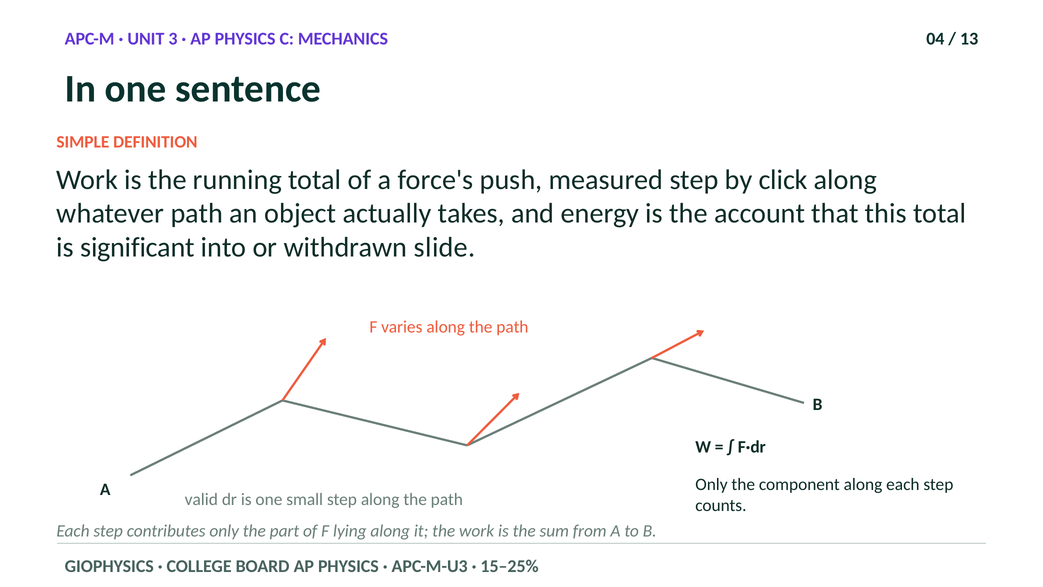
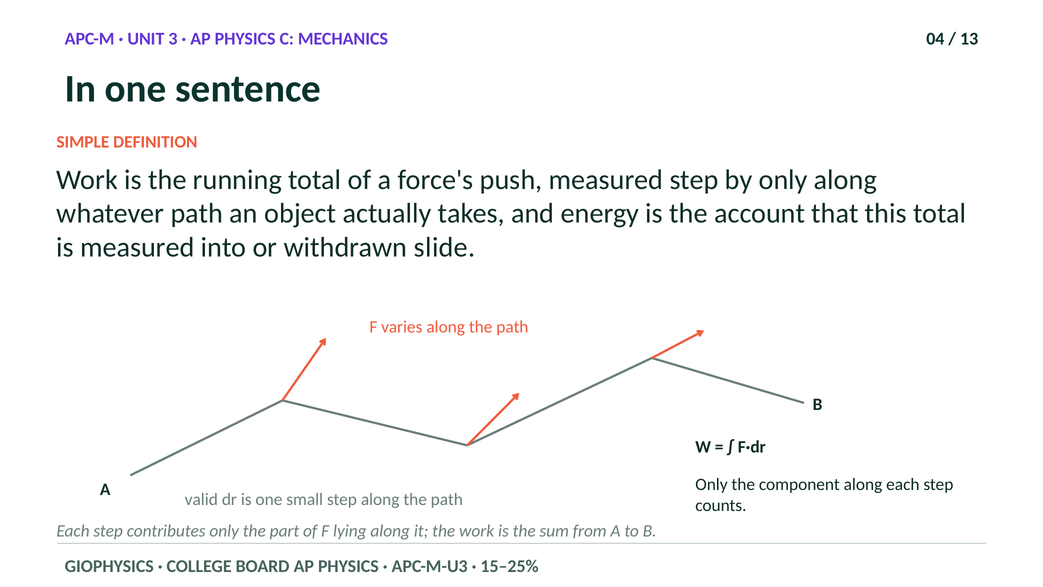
by click: click -> only
is significant: significant -> measured
